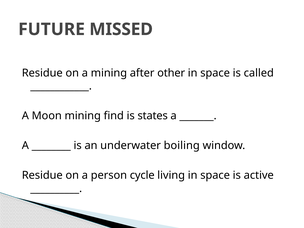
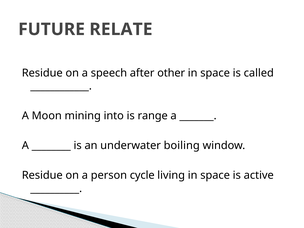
MISSED: MISSED -> RELATE
a mining: mining -> speech
find: find -> into
states: states -> range
